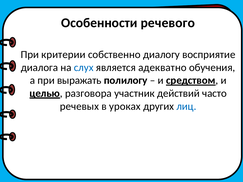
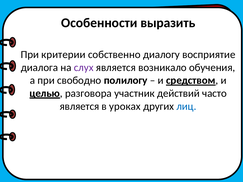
речевого: речевого -> выразить
слух colour: blue -> purple
адекватно: адекватно -> возникало
выражать: выражать -> свободно
речевых at (79, 106): речевых -> является
